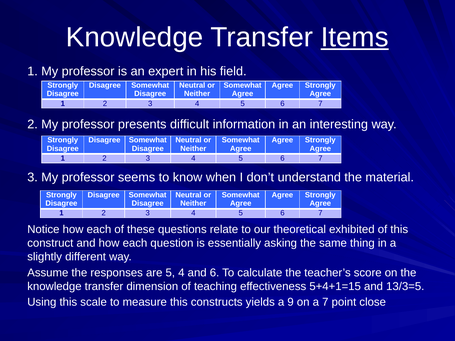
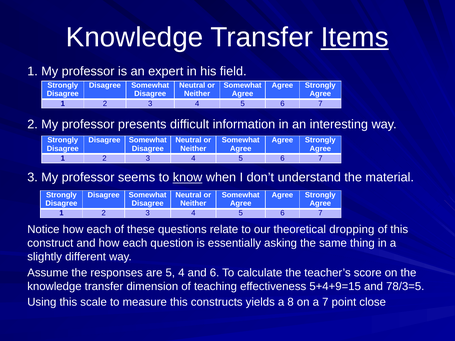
know underline: none -> present
exhibited: exhibited -> dropping
5+4+1=15: 5+4+1=15 -> 5+4+9=15
13/3=5: 13/3=5 -> 78/3=5
9: 9 -> 8
